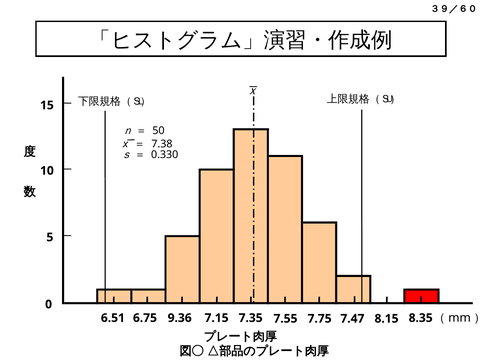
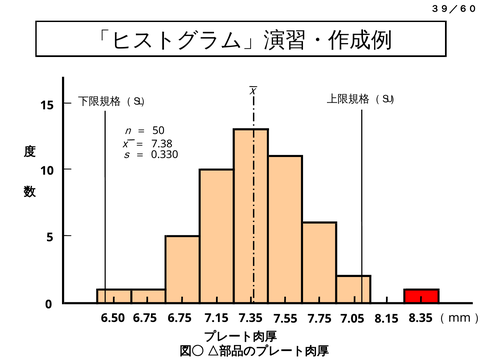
6.51: 6.51 -> 6.50
6.75 9.36: 9.36 -> 6.75
7.47: 7.47 -> 7.05
